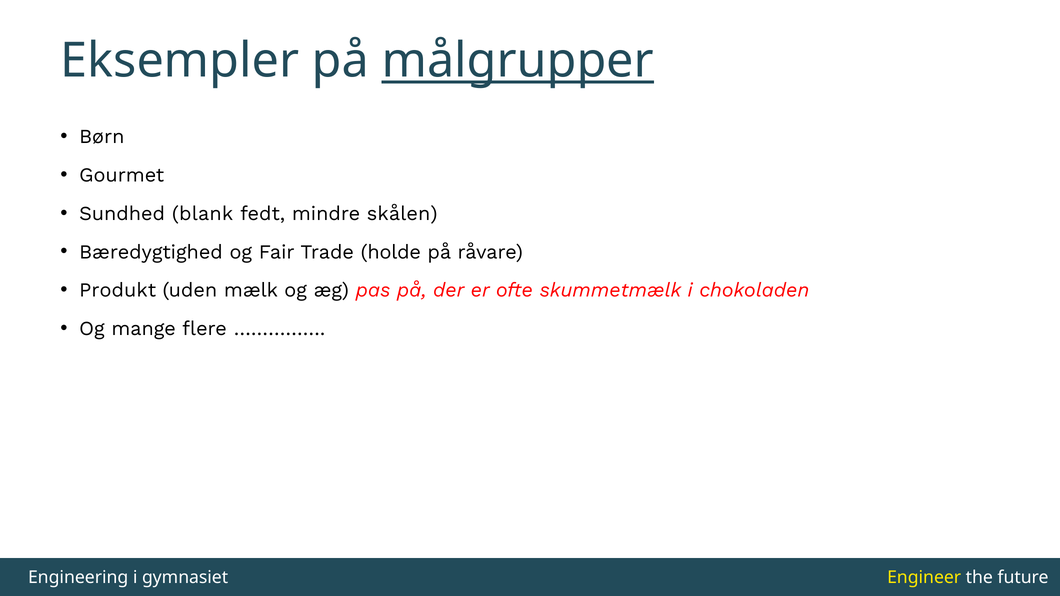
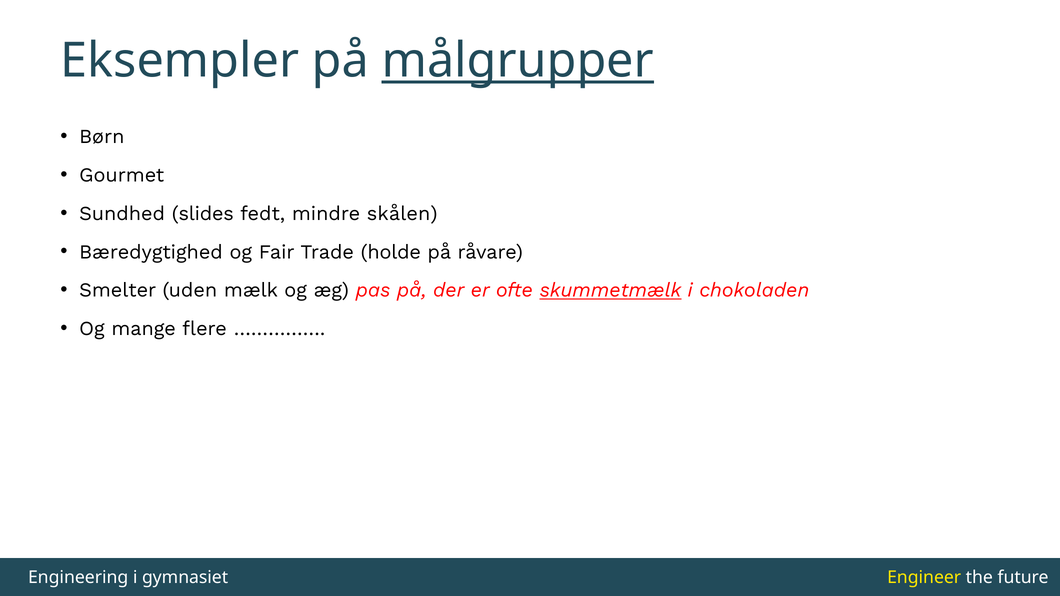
blank: blank -> slides
Produkt: Produkt -> Smelter
skummetmælk underline: none -> present
